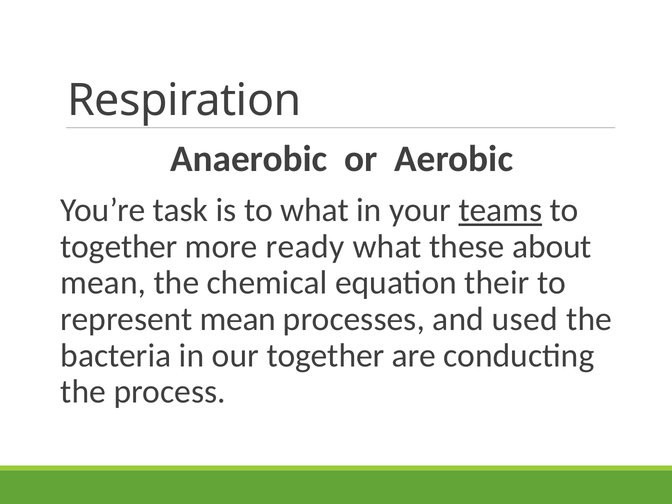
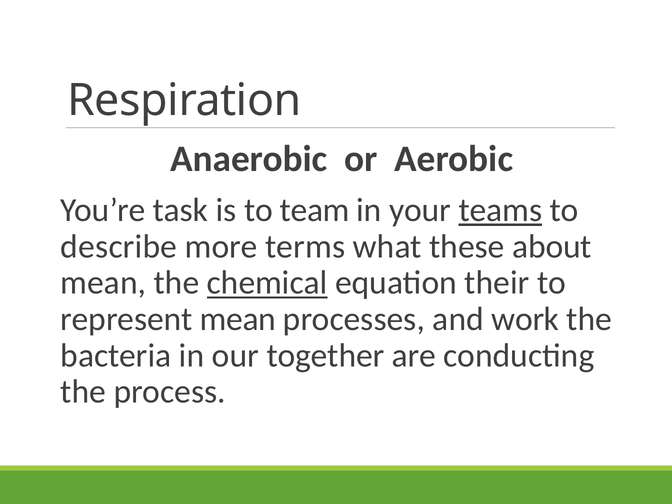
to what: what -> team
together at (119, 247): together -> describe
ready: ready -> terms
chemical underline: none -> present
used: used -> work
